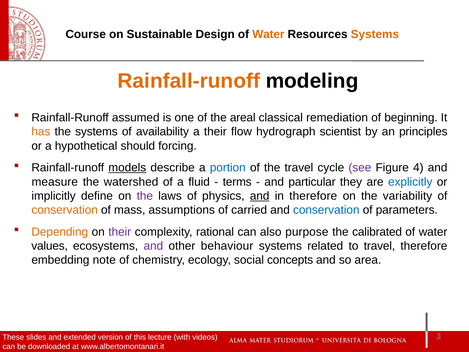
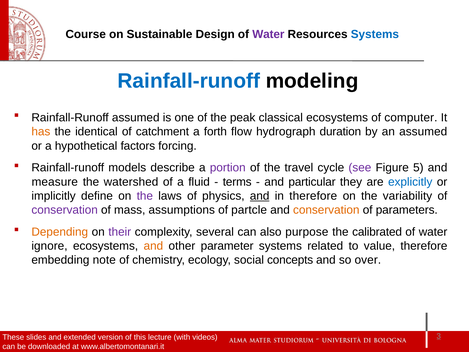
Water at (268, 34) colour: orange -> purple
Systems at (375, 34) colour: orange -> blue
Rainfall-runoff at (189, 81) colour: orange -> blue
areal: areal -> peak
classical remediation: remediation -> ecosystems
beginning: beginning -> computer
the systems: systems -> identical
availability: availability -> catchment
a their: their -> forth
scientist: scientist -> duration
an principles: principles -> assumed
should: should -> factors
models underline: present -> none
portion colour: blue -> purple
4: 4 -> 5
conservation at (65, 210) colour: orange -> purple
carried: carried -> partcle
conservation at (326, 210) colour: blue -> orange
rational: rational -> several
values: values -> ignore
and at (153, 246) colour: purple -> orange
behaviour: behaviour -> parameter
to travel: travel -> value
area: area -> over
